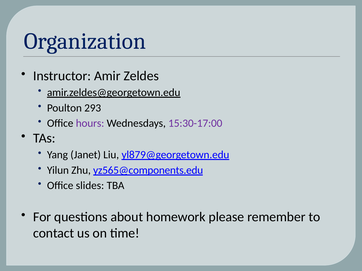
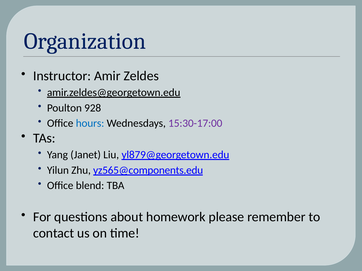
293: 293 -> 928
hours colour: purple -> blue
slides: slides -> blend
